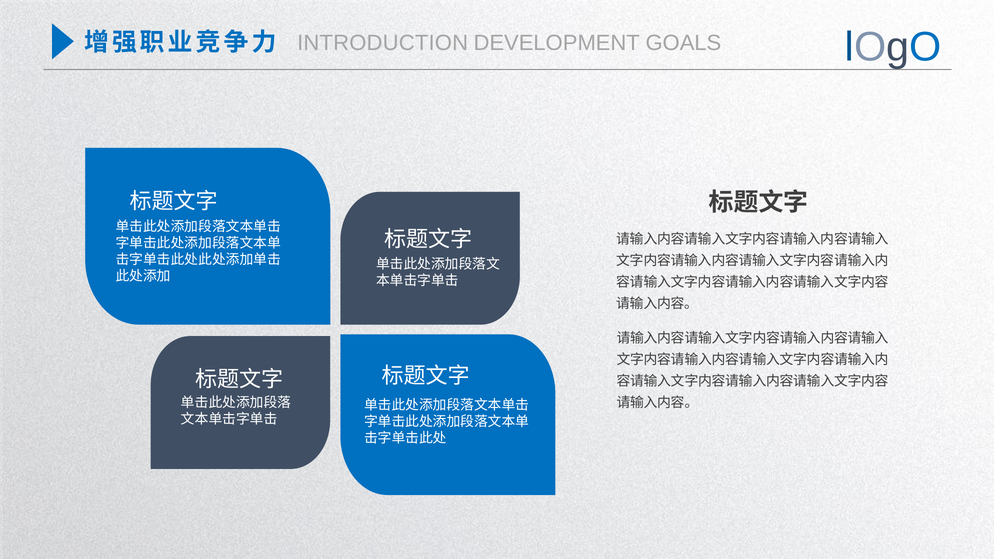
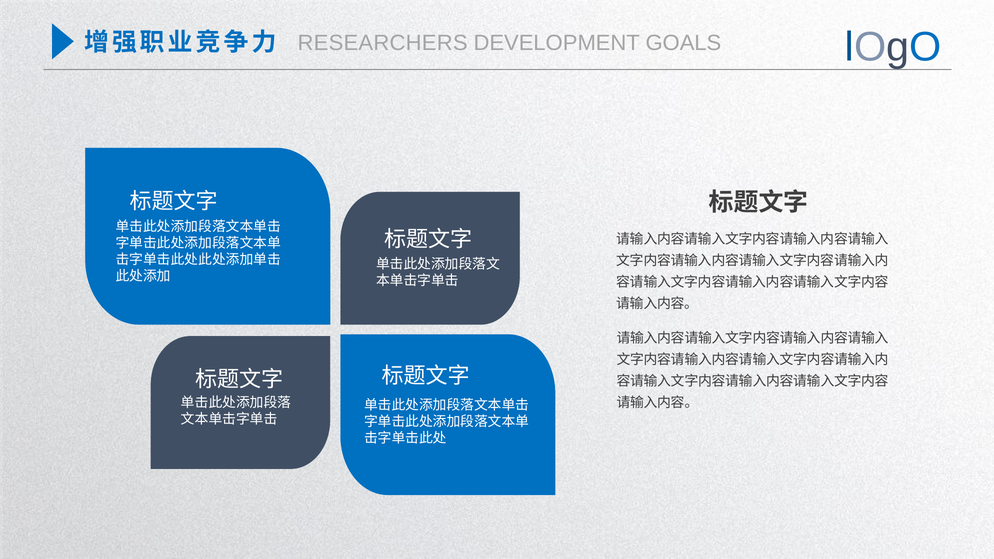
INTRODUCTION: INTRODUCTION -> RESEARCHERS
